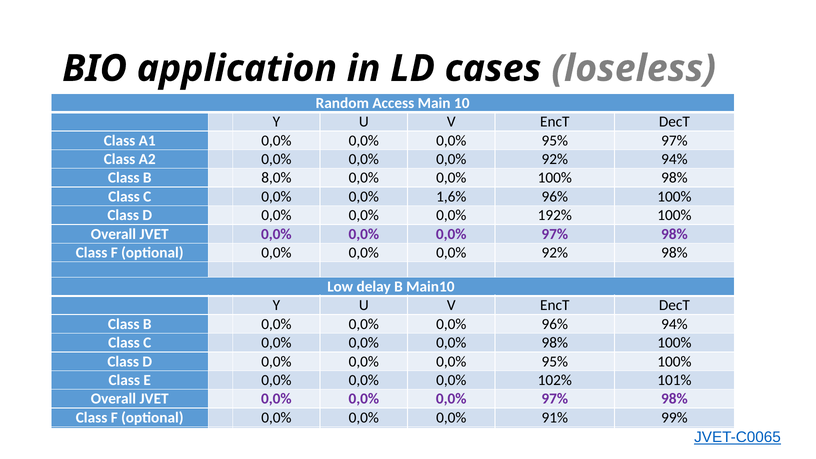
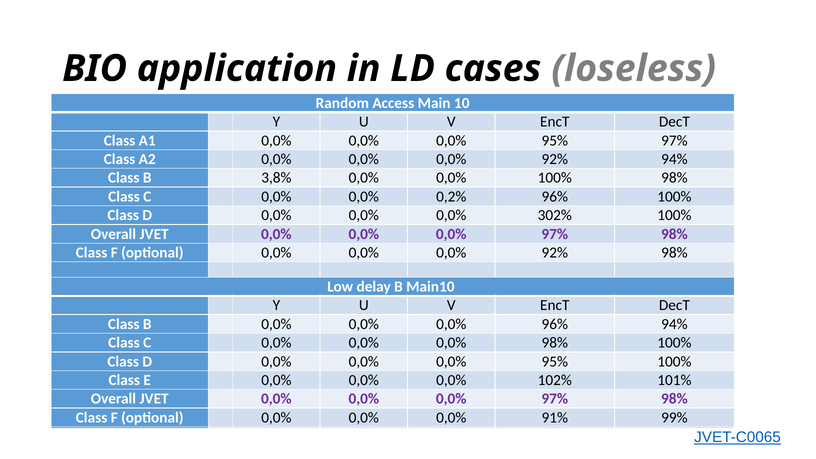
8,0%: 8,0% -> 3,8%
1,6%: 1,6% -> 0,2%
192%: 192% -> 302%
